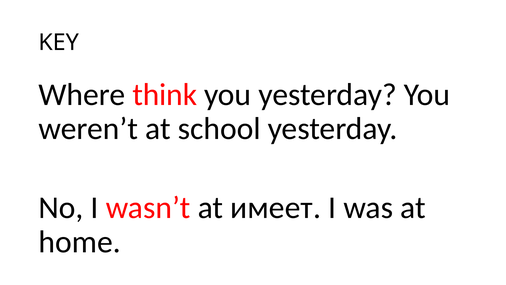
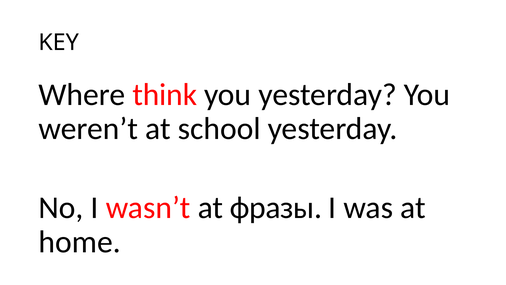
имеет: имеет -> фразы
